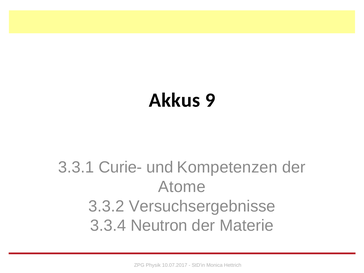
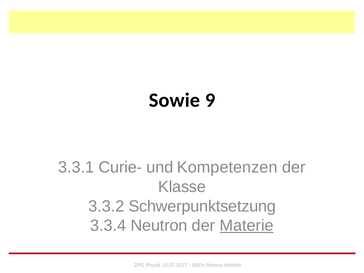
Akkus: Akkus -> Sowie
Atome: Atome -> Klasse
Versuchsergebnisse: Versuchsergebnisse -> Schwerpunktsetzung
Materie underline: none -> present
